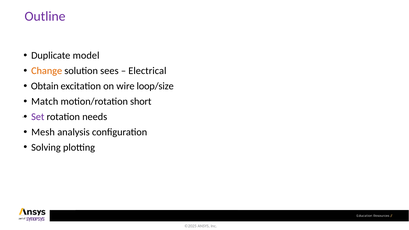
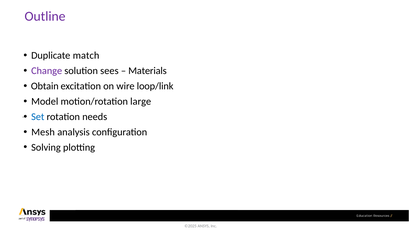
model: model -> match
Change colour: orange -> purple
Electrical: Electrical -> Materials
loop/size: loop/size -> loop/link
Match: Match -> Model
short: short -> large
Set colour: purple -> blue
